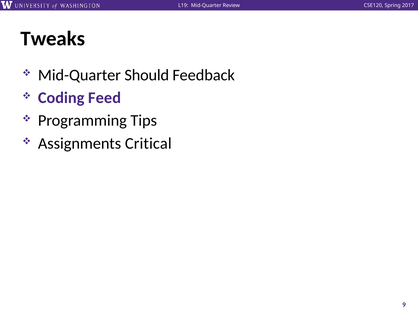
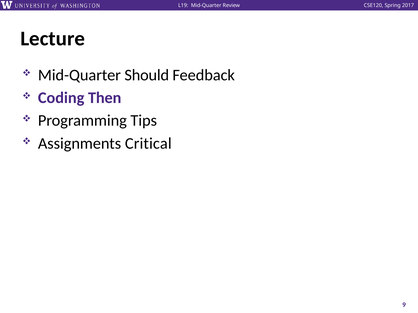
Tweaks: Tweaks -> Lecture
Feed: Feed -> Then
